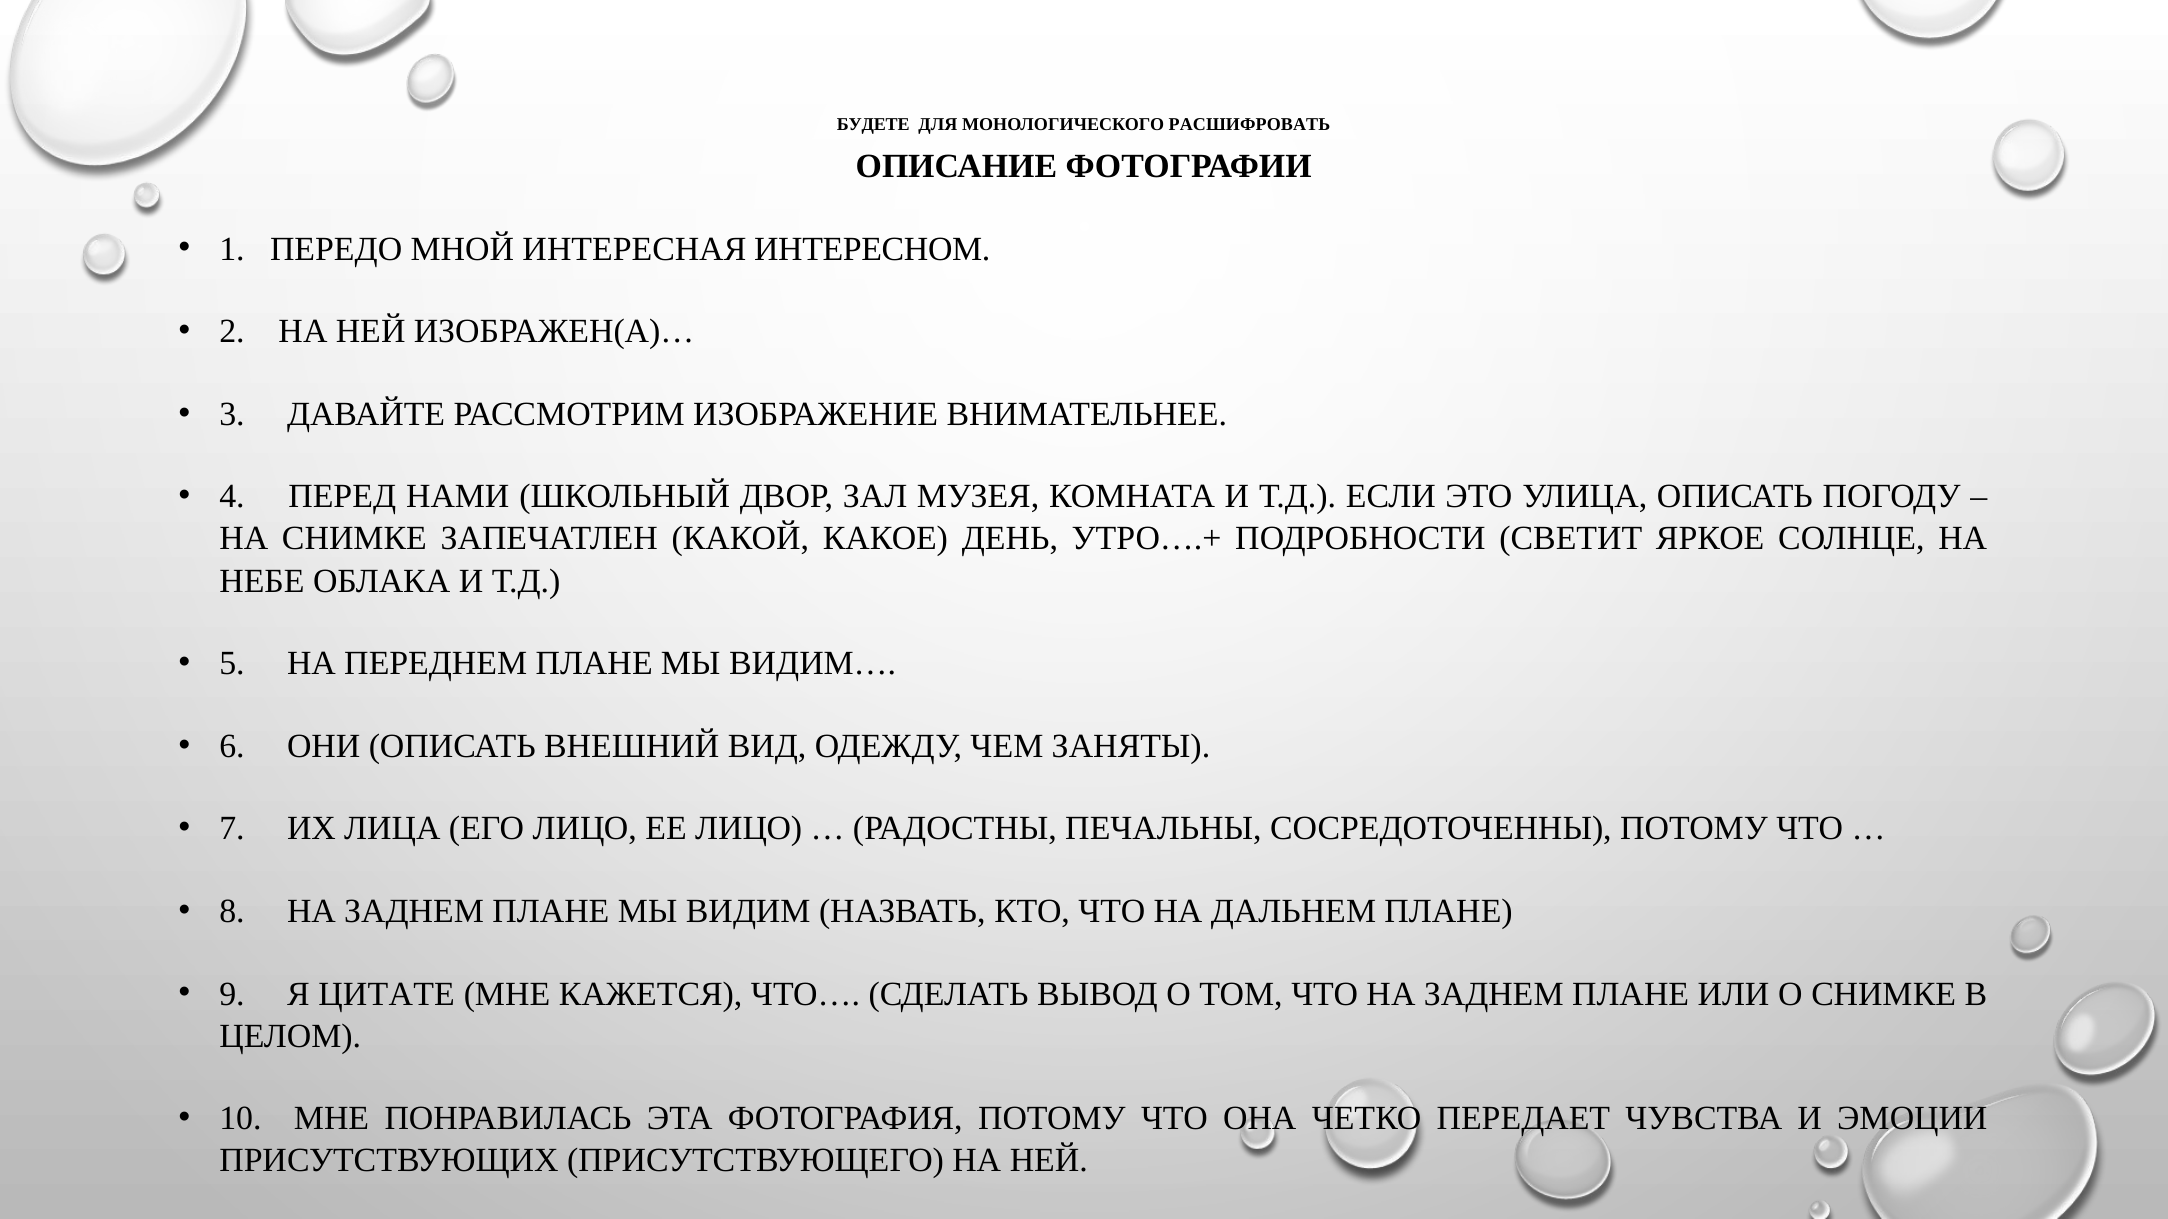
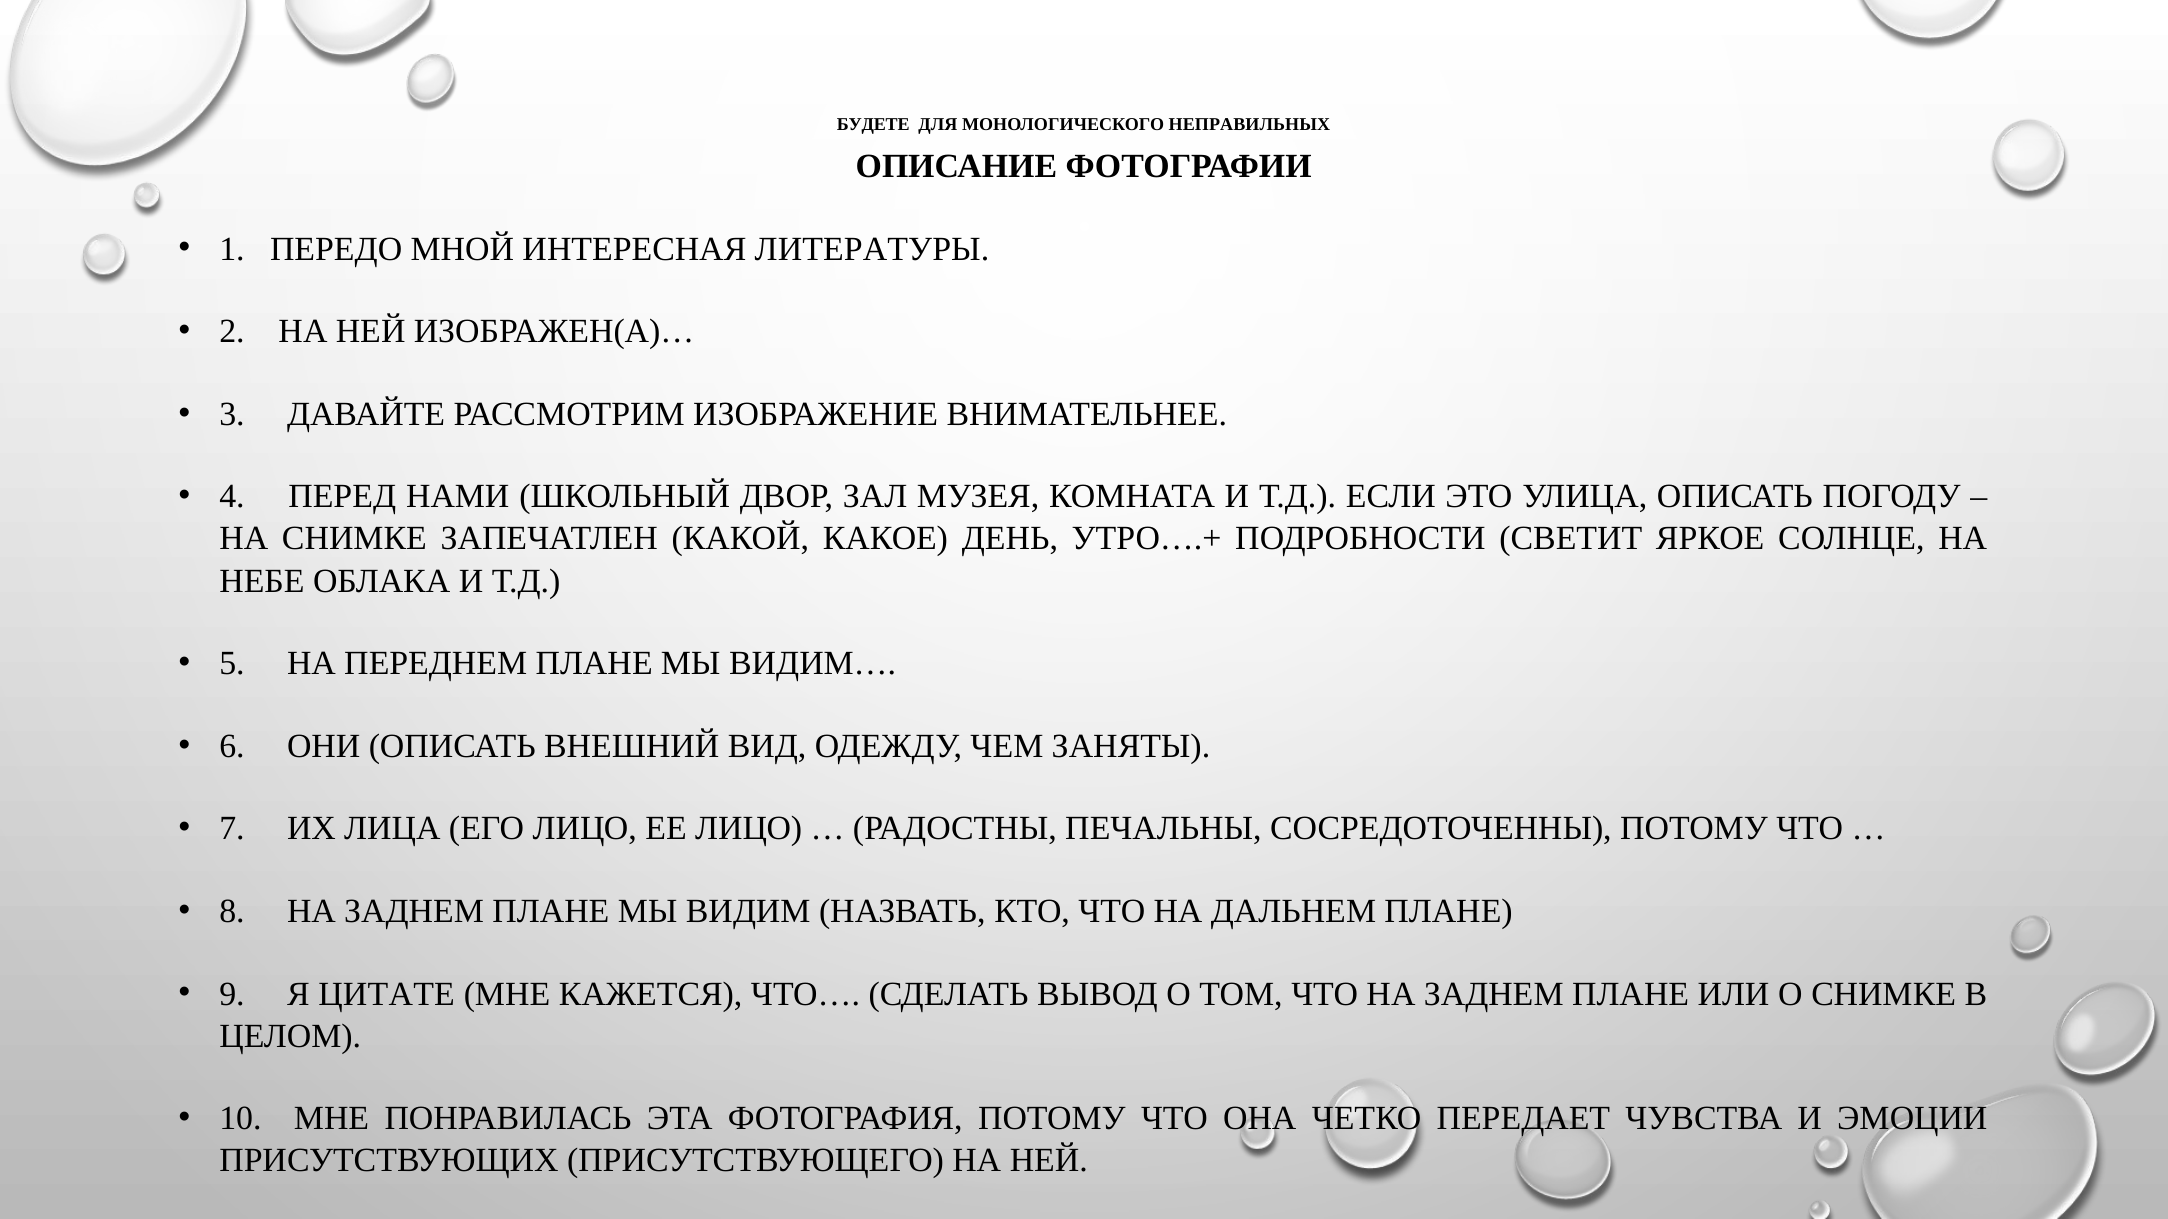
РАСШИФРОВАТЬ: РАСШИФРОВАТЬ -> НЕПРАВИЛЬНЫХ
ИНТЕРЕСНОМ: ИНТЕРЕСНОМ -> ЛИТЕРАТУРЫ
